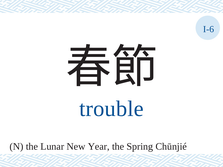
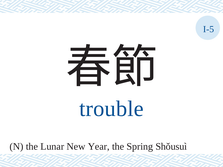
I-6: I-6 -> I-5
Chūnjié: Chūnjié -> Shǒusuì
